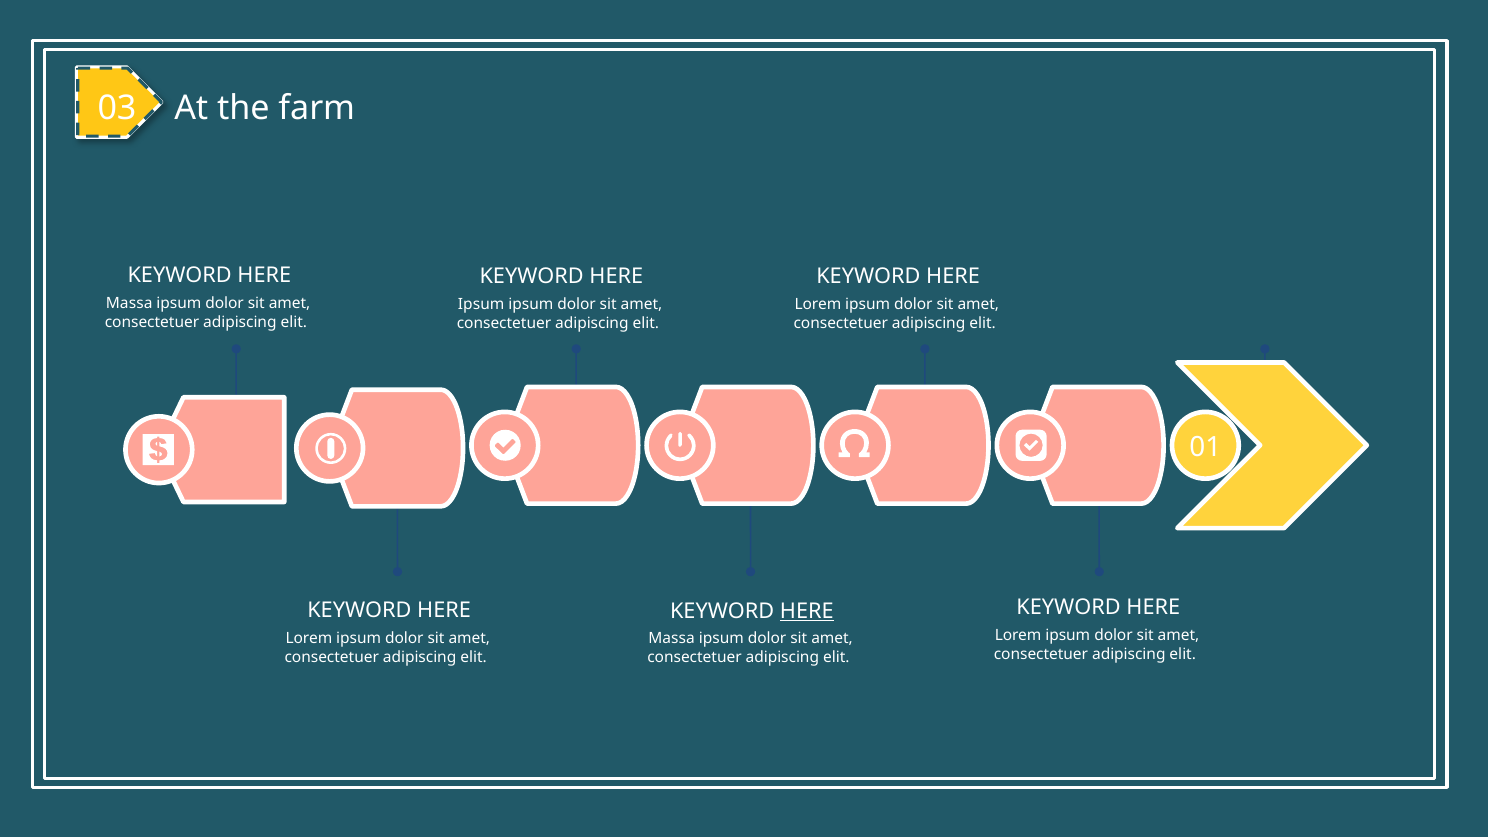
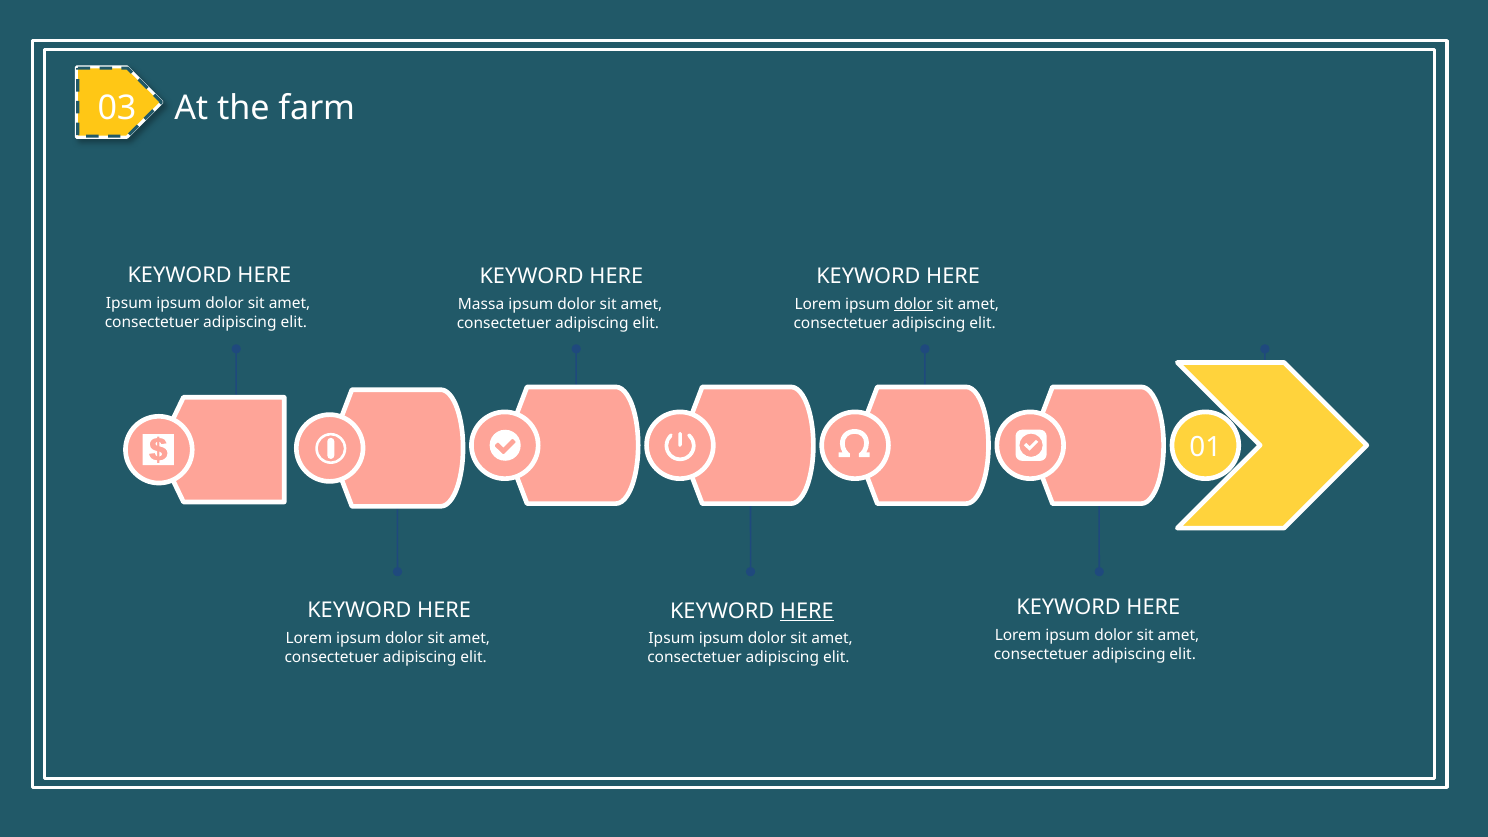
Massa at (129, 303): Massa -> Ipsum
dolor at (913, 304) underline: none -> present
Ipsum at (481, 305): Ipsum -> Massa
Massa at (672, 639): Massa -> Ipsum
